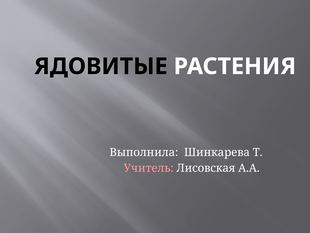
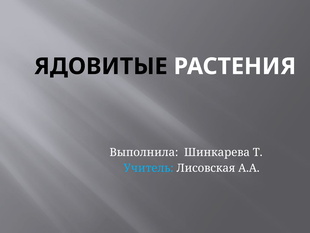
Учитель colour: pink -> light blue
